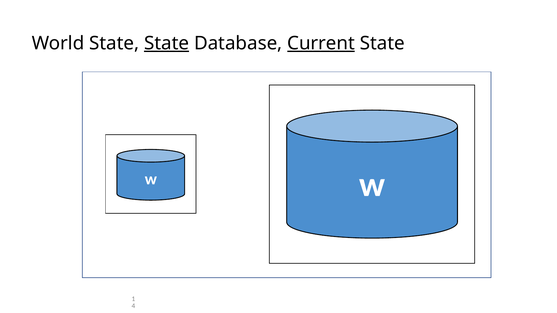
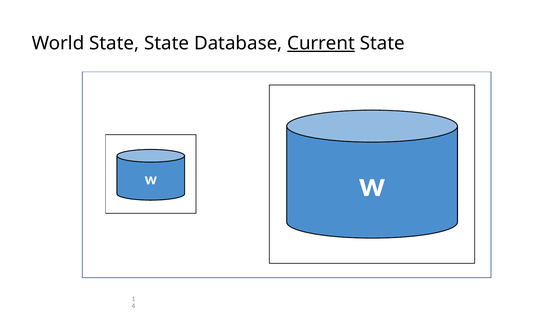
State at (167, 43) underline: present -> none
